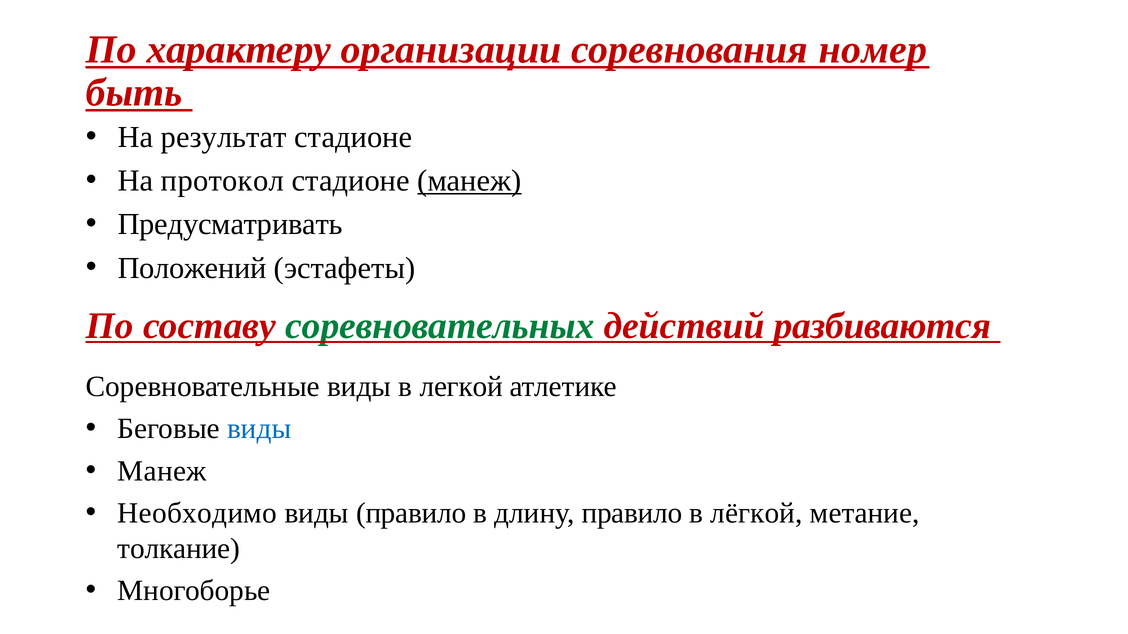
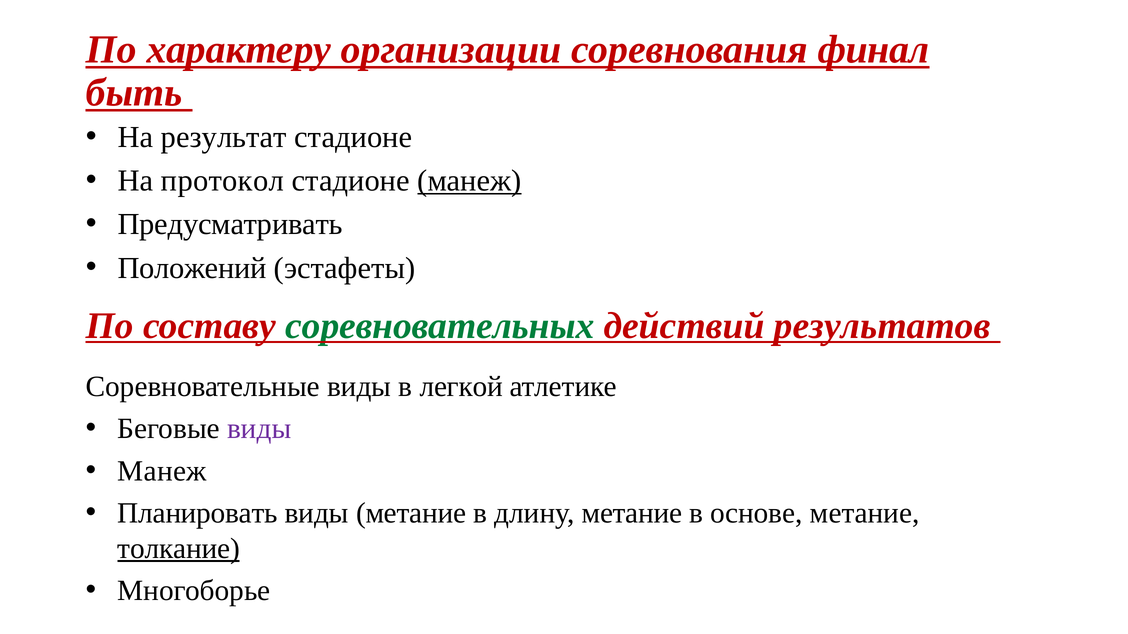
номер: номер -> финал
разбиваются: разбиваются -> результатов
виды at (259, 429) colour: blue -> purple
Необходимо: Необходимо -> Планировать
виды правило: правило -> метание
длину правило: правило -> метание
лёгкой: лёгкой -> основе
толкание underline: none -> present
